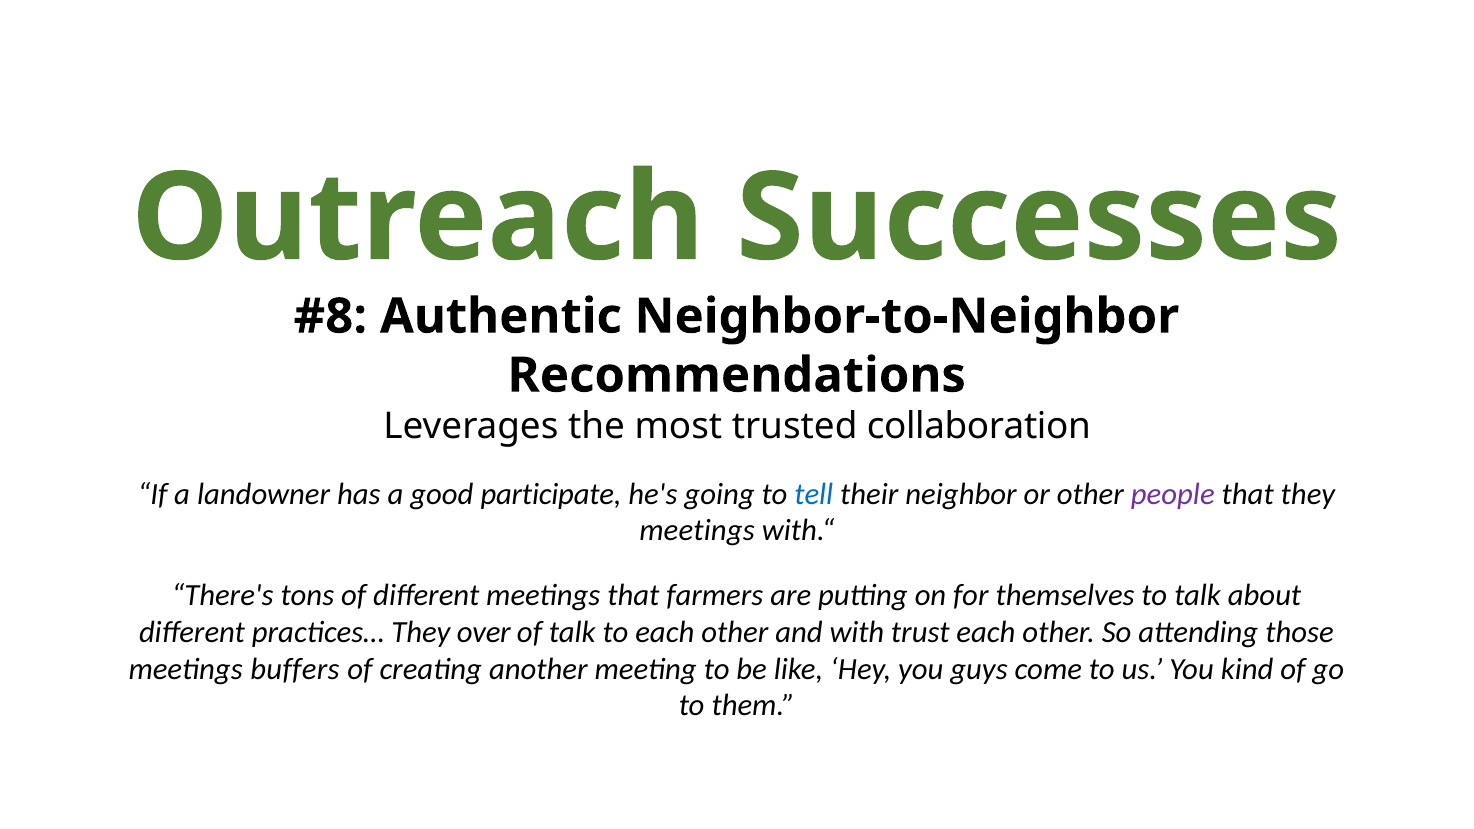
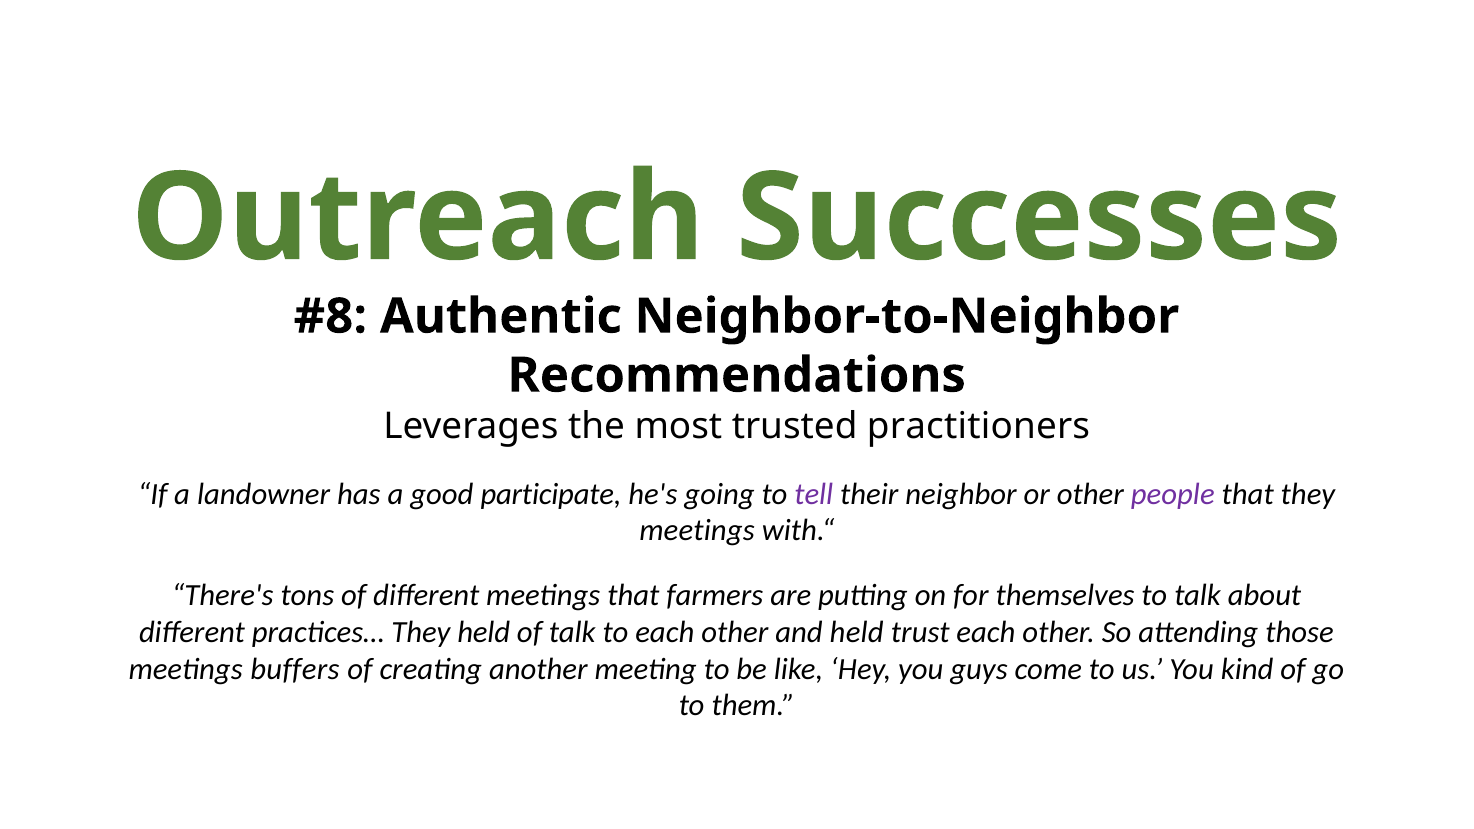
collaboration: collaboration -> practitioners
tell colour: blue -> purple
They over: over -> held
and with: with -> held
